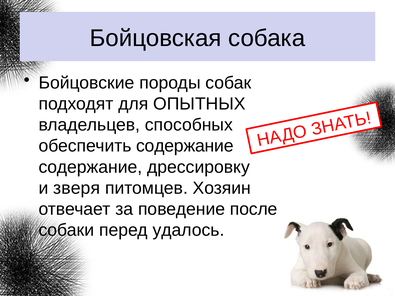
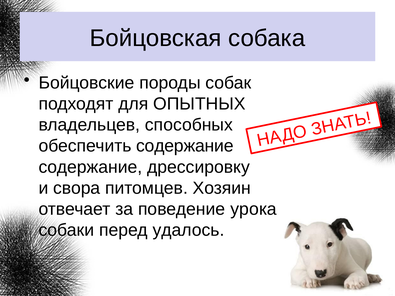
зверя: зверя -> свора
после: после -> урока
